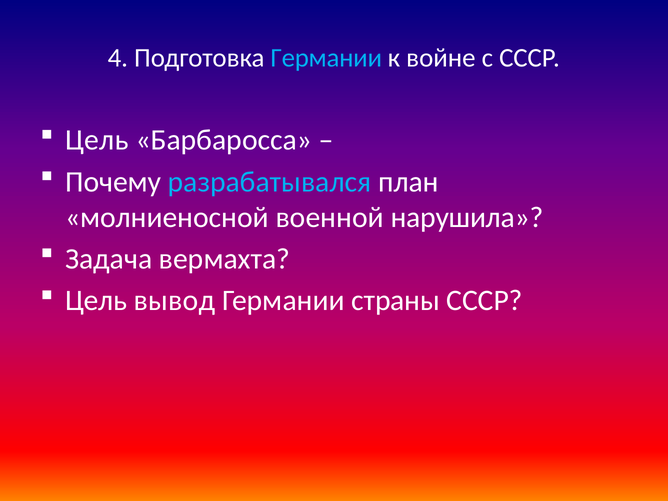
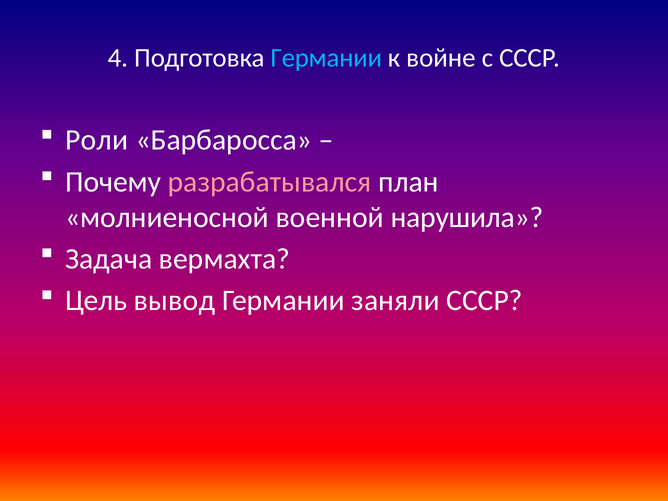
Цель at (97, 140): Цель -> Роли
разрабатывался colour: light blue -> pink
страны: страны -> заняли
